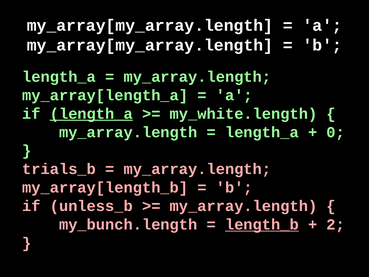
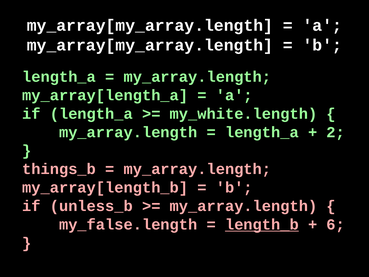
length_a at (91, 114) underline: present -> none
0: 0 -> 2
trials_b: trials_b -> things_b
my_bunch.length: my_bunch.length -> my_false.length
2: 2 -> 6
